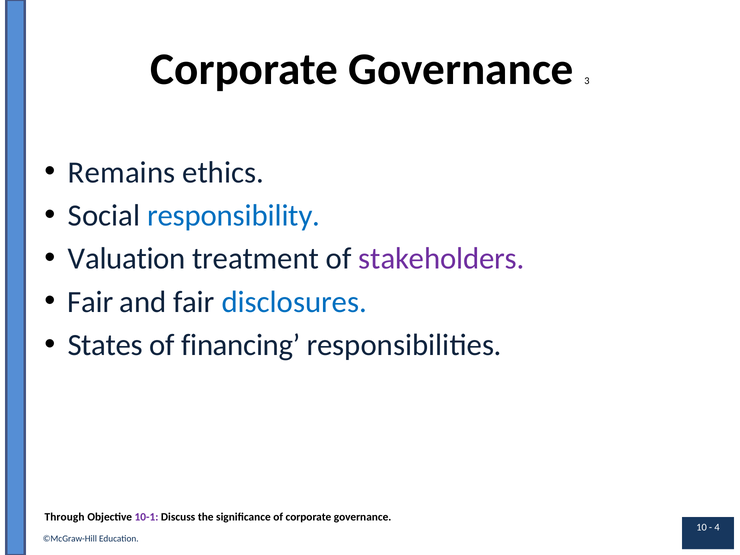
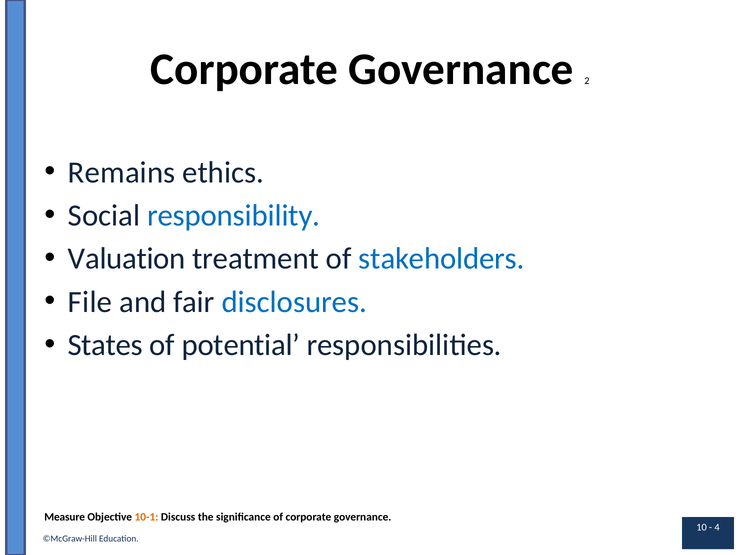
3: 3 -> 2
stakeholders colour: purple -> blue
Fair at (90, 302): Fair -> File
financing: financing -> potential
Through: Through -> Measure
10-1 colour: purple -> orange
